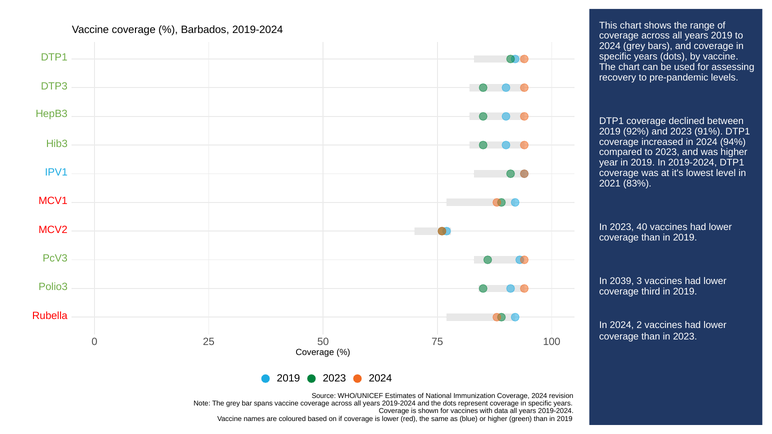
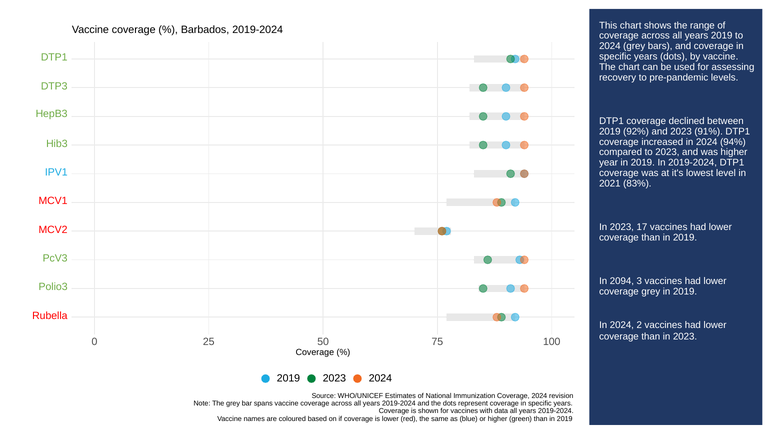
40: 40 -> 17
2039: 2039 -> 2094
coverage third: third -> grey
